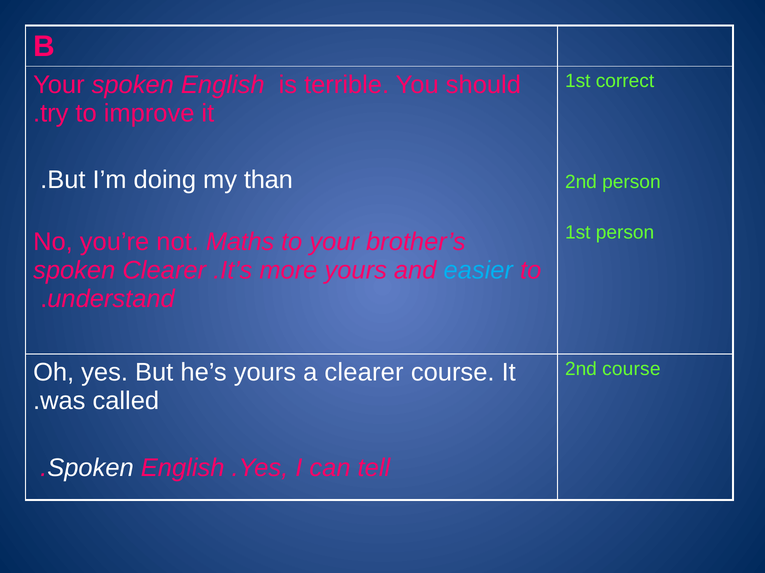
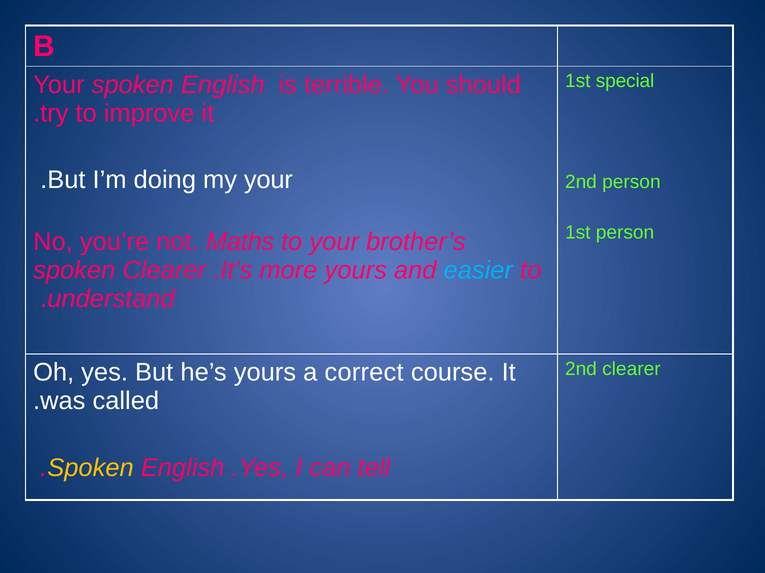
correct: correct -> special
my than: than -> your
2nd course: course -> clearer
a clearer: clearer -> correct
Spoken at (91, 468) colour: white -> yellow
